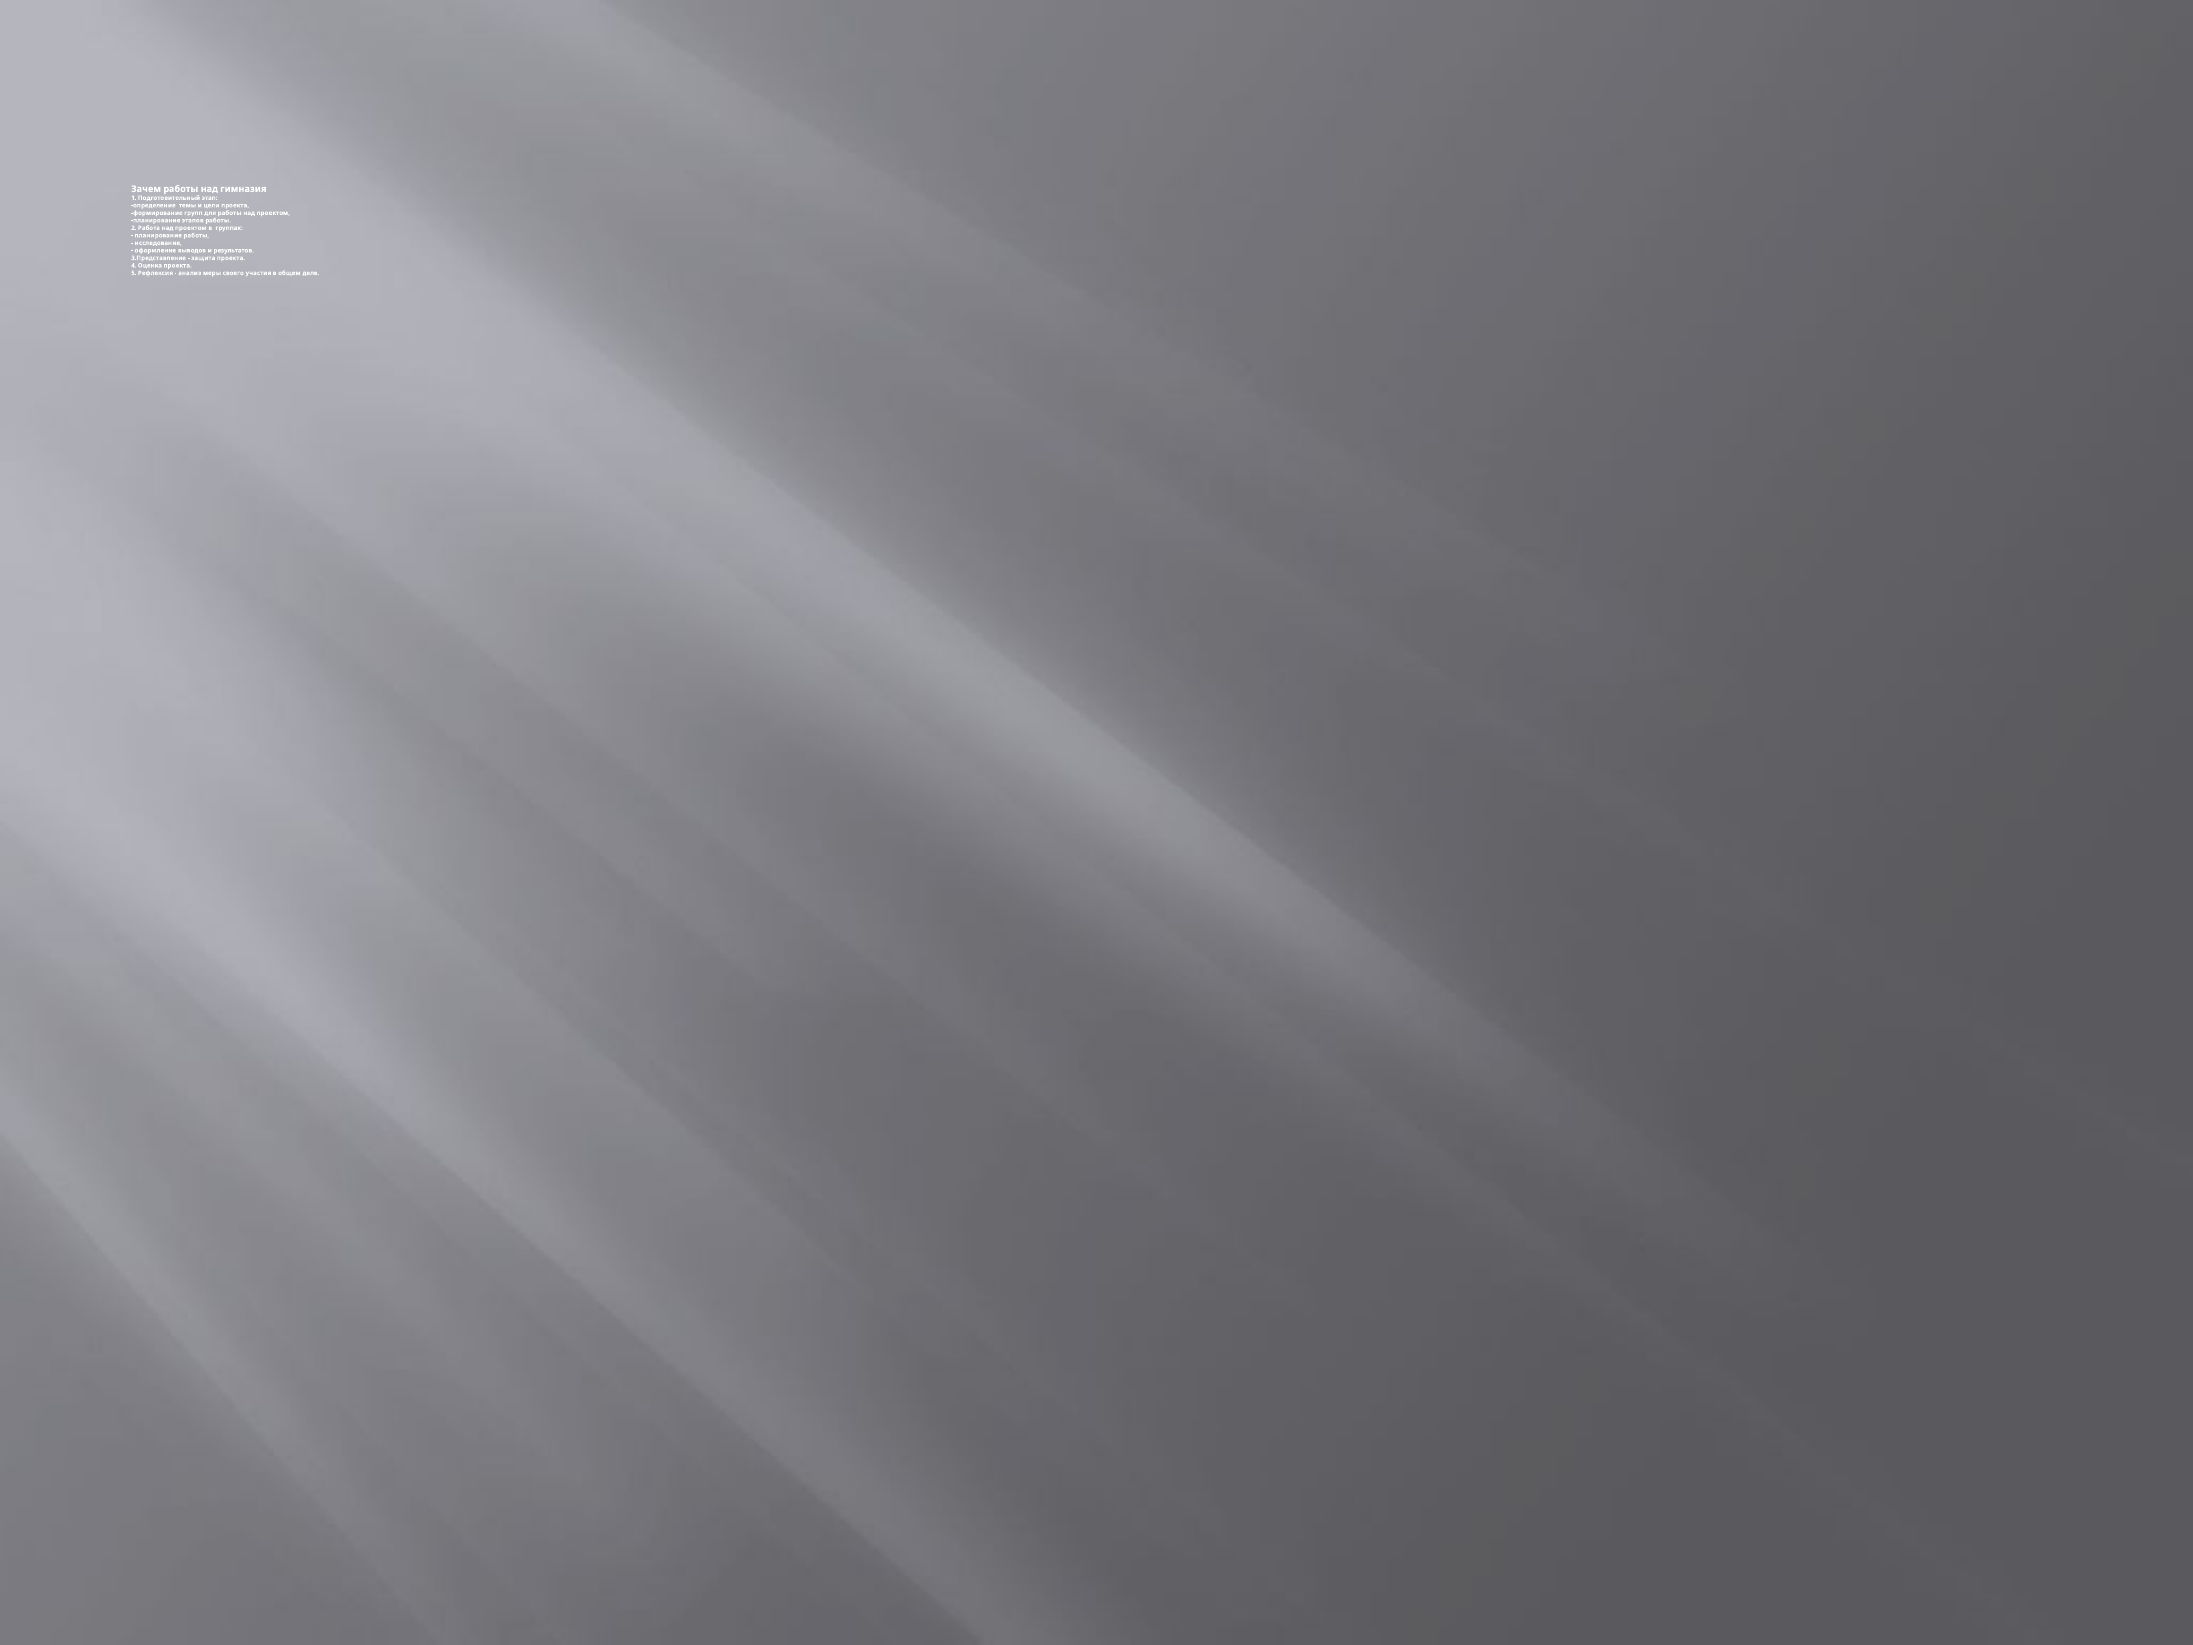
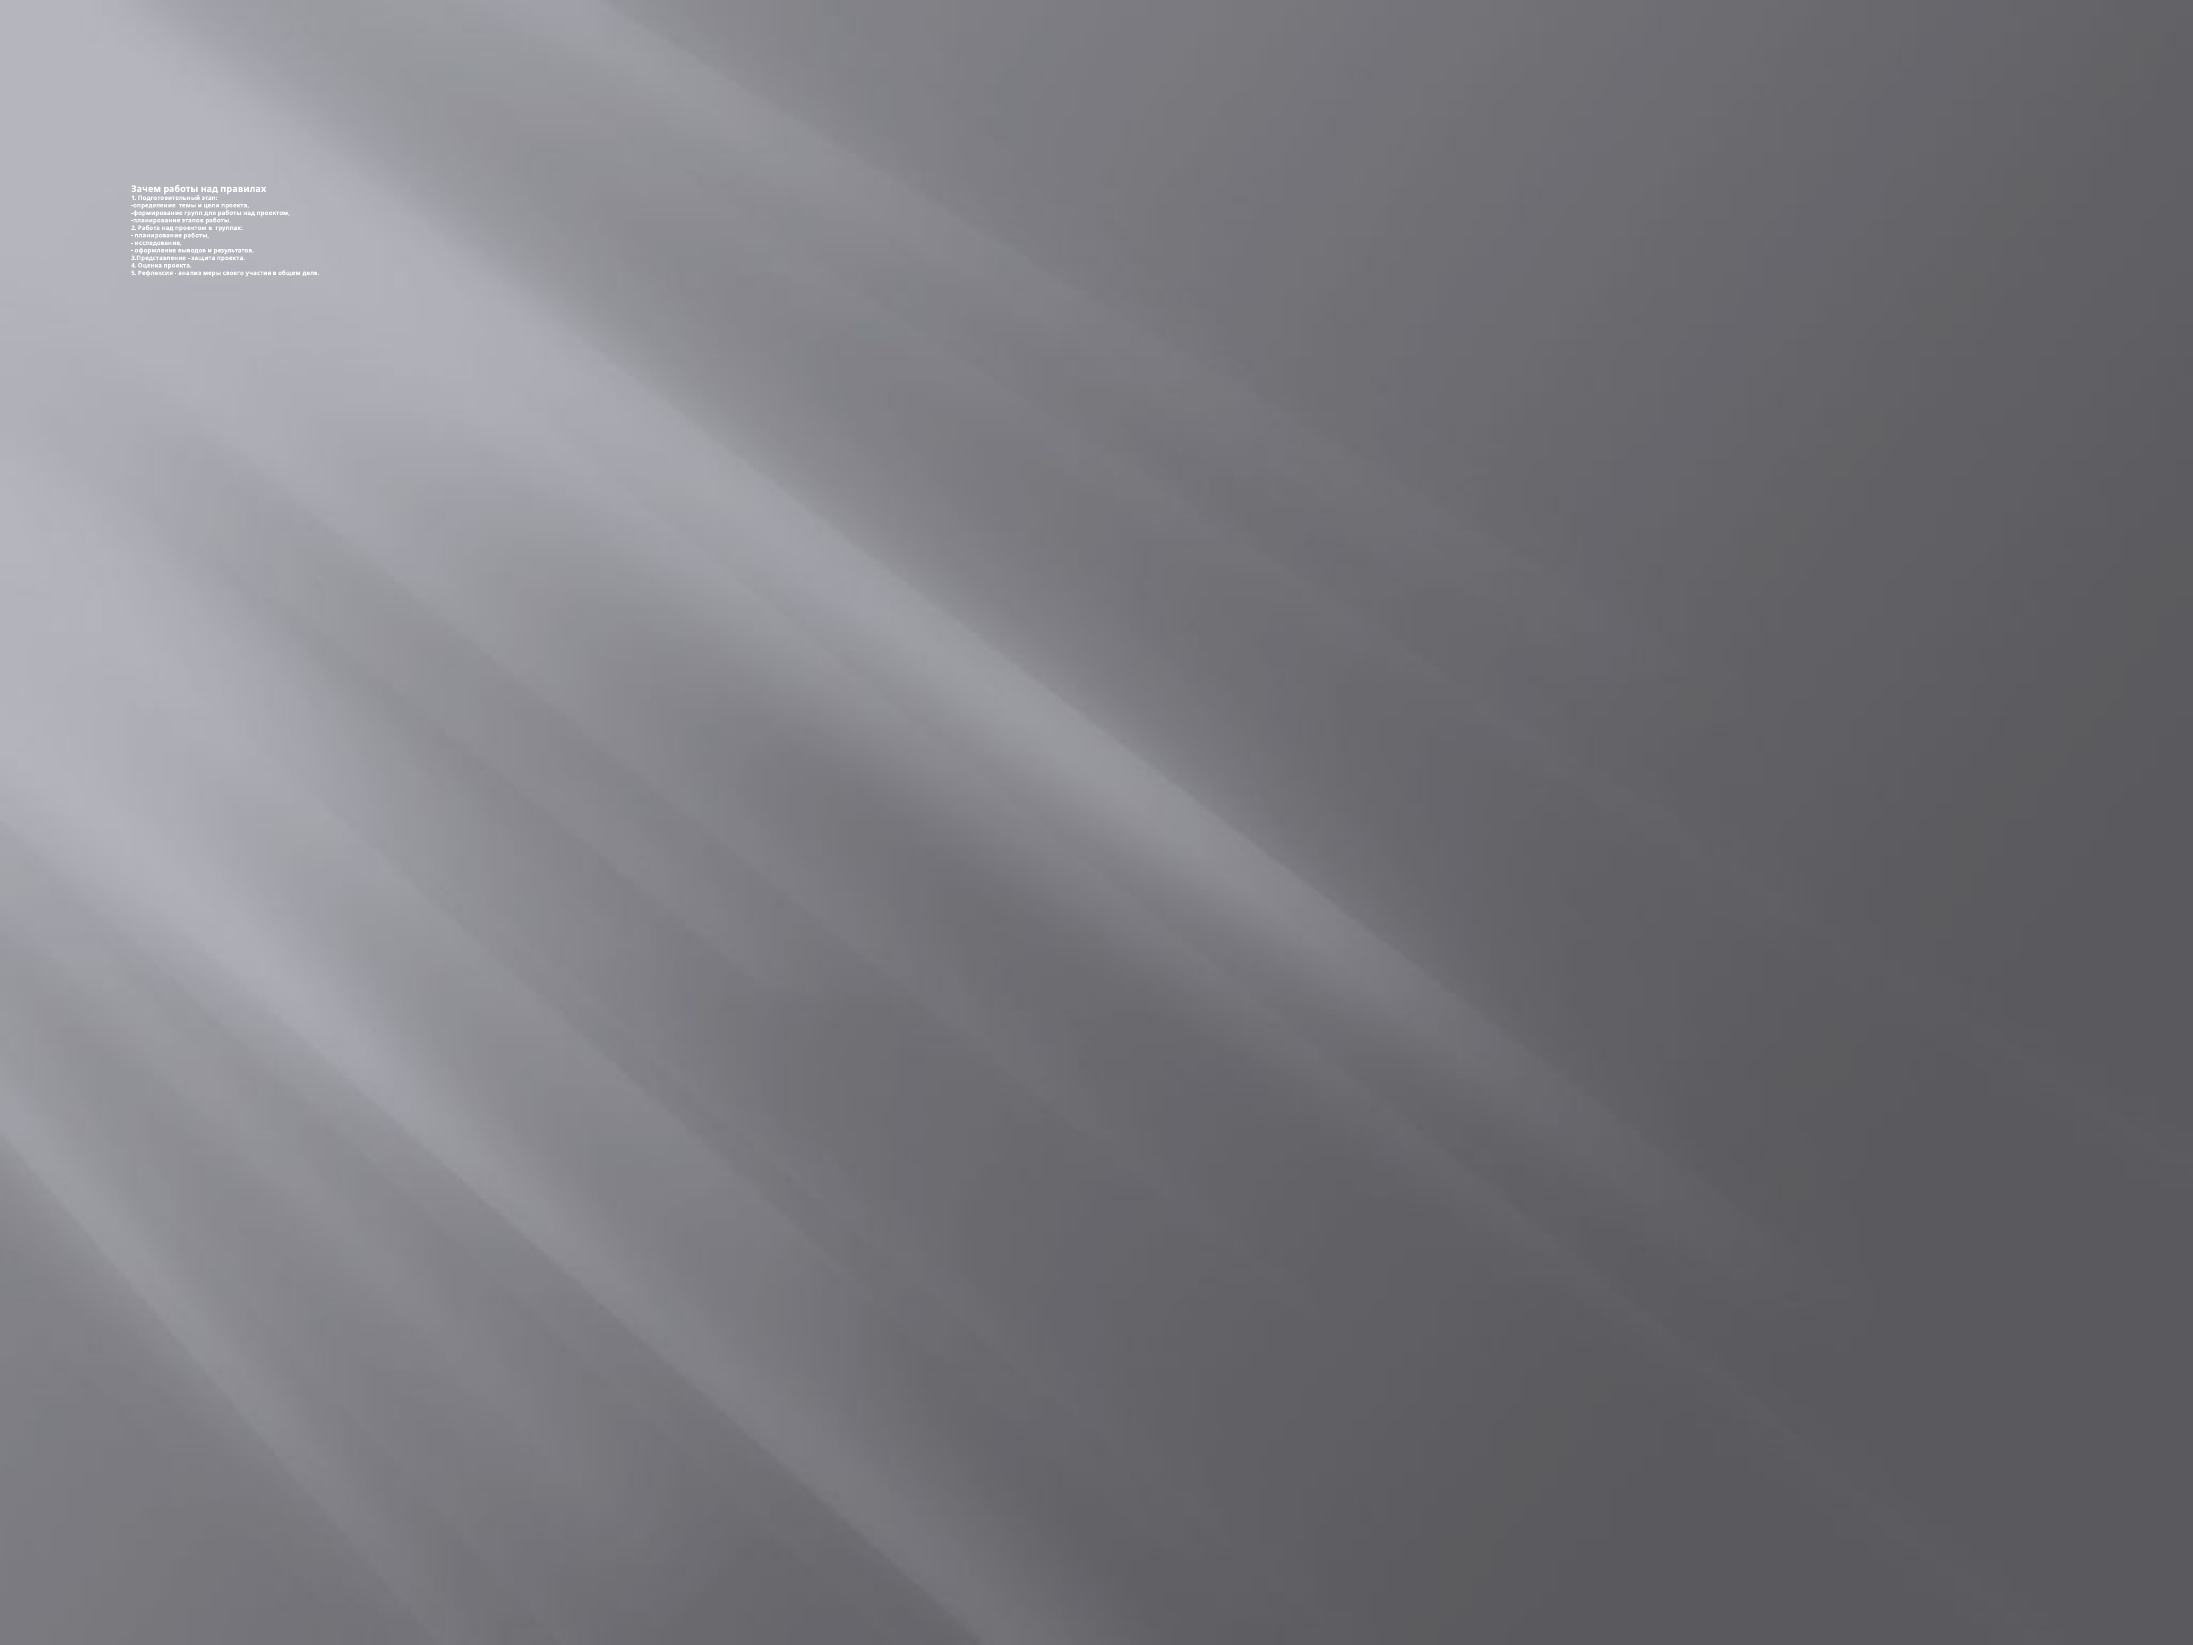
гимназия: гимназия -> правилах
